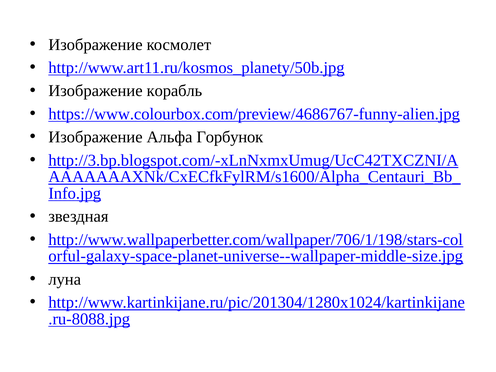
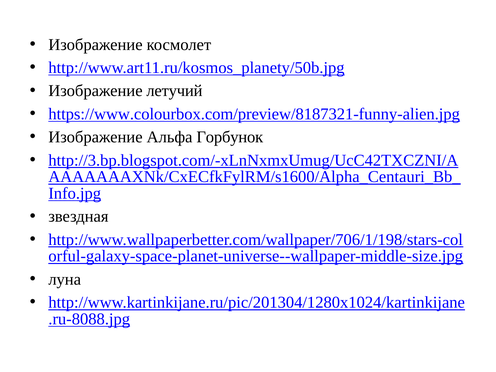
корабль: корабль -> летучий
https://www.colourbox.com/preview/4686767-funny-alien.jpg: https://www.colourbox.com/preview/4686767-funny-alien.jpg -> https://www.colourbox.com/preview/8187321-funny-alien.jpg
